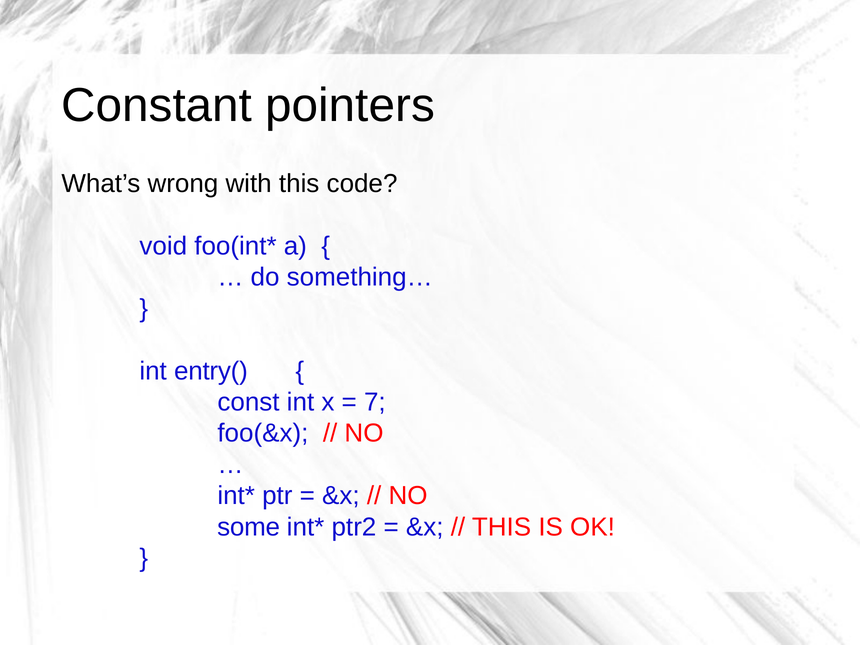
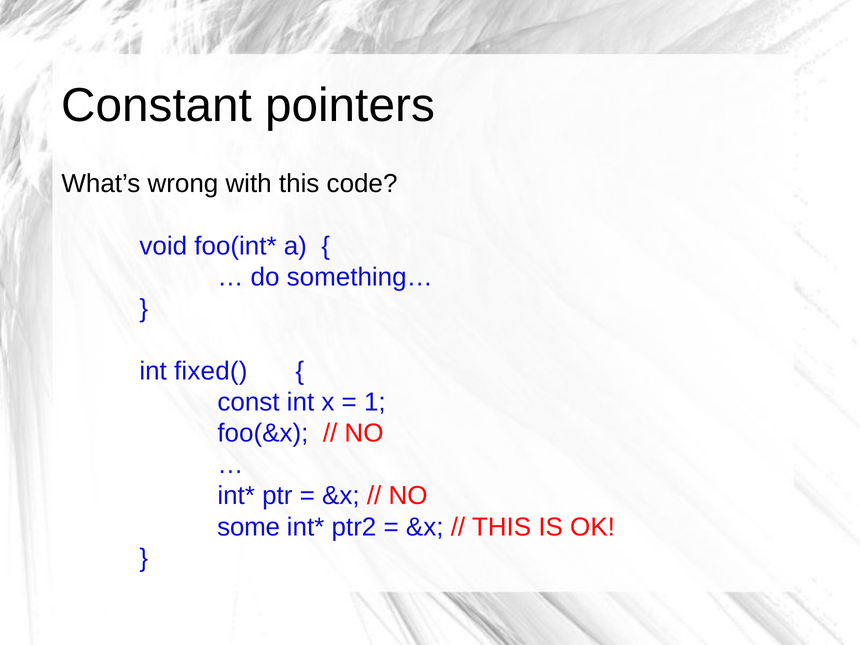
entry(: entry( -> fixed(
7: 7 -> 1
